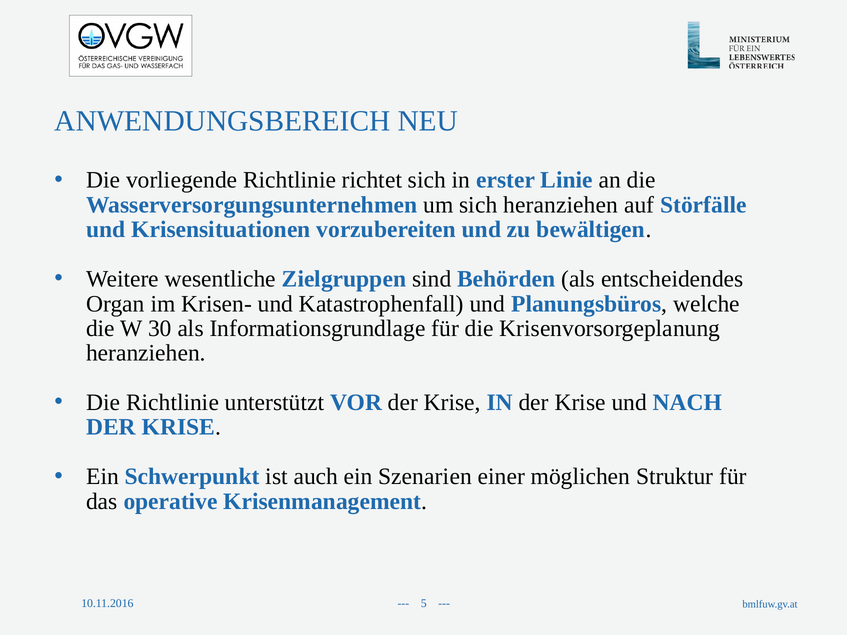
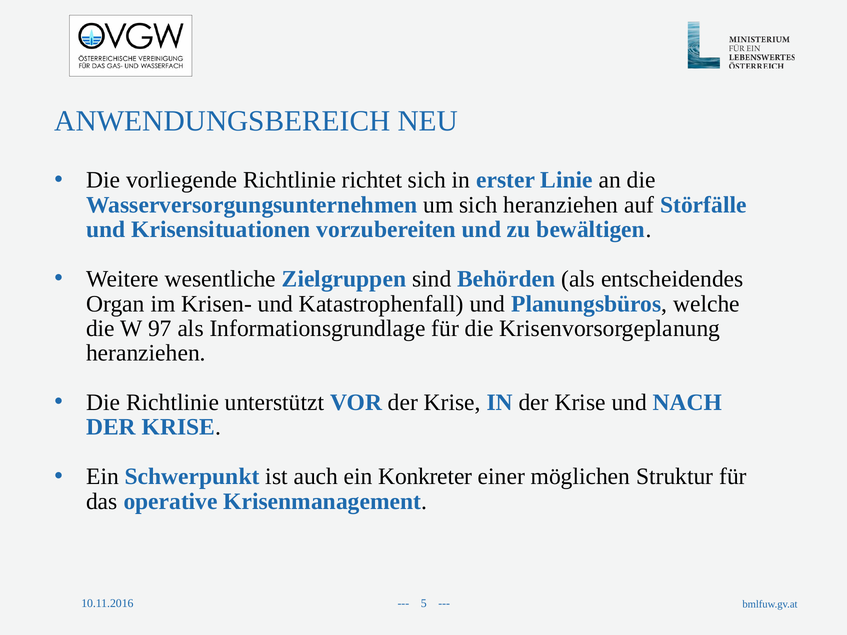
30: 30 -> 97
Szenarien: Szenarien -> Konkreter
